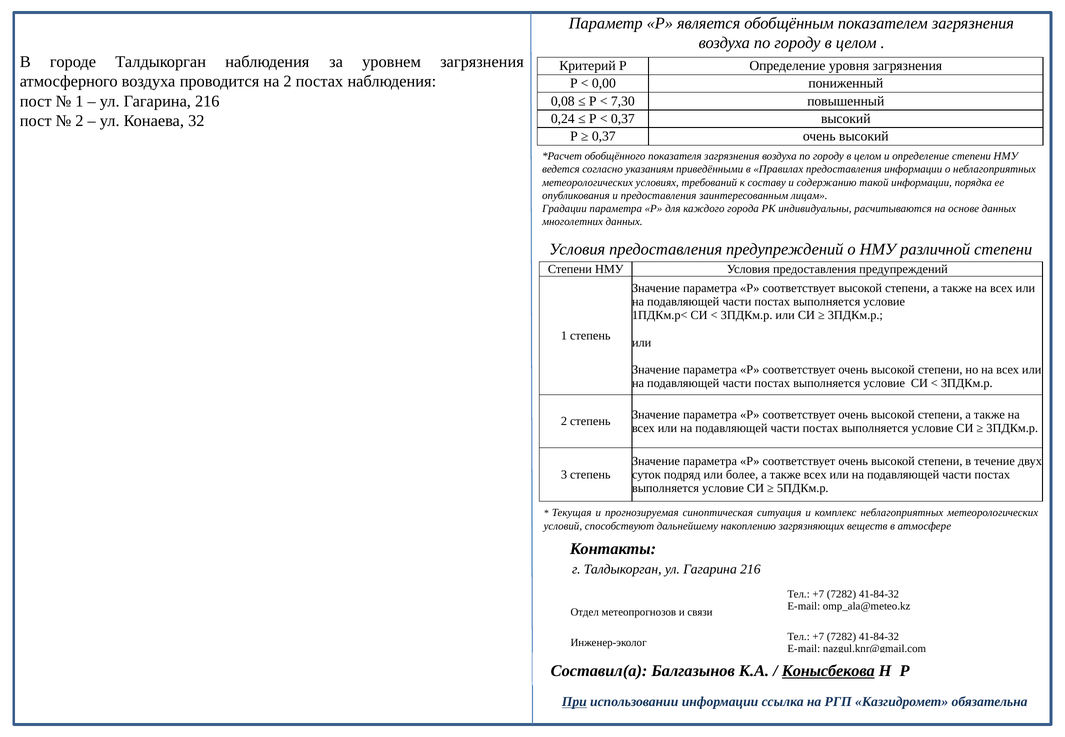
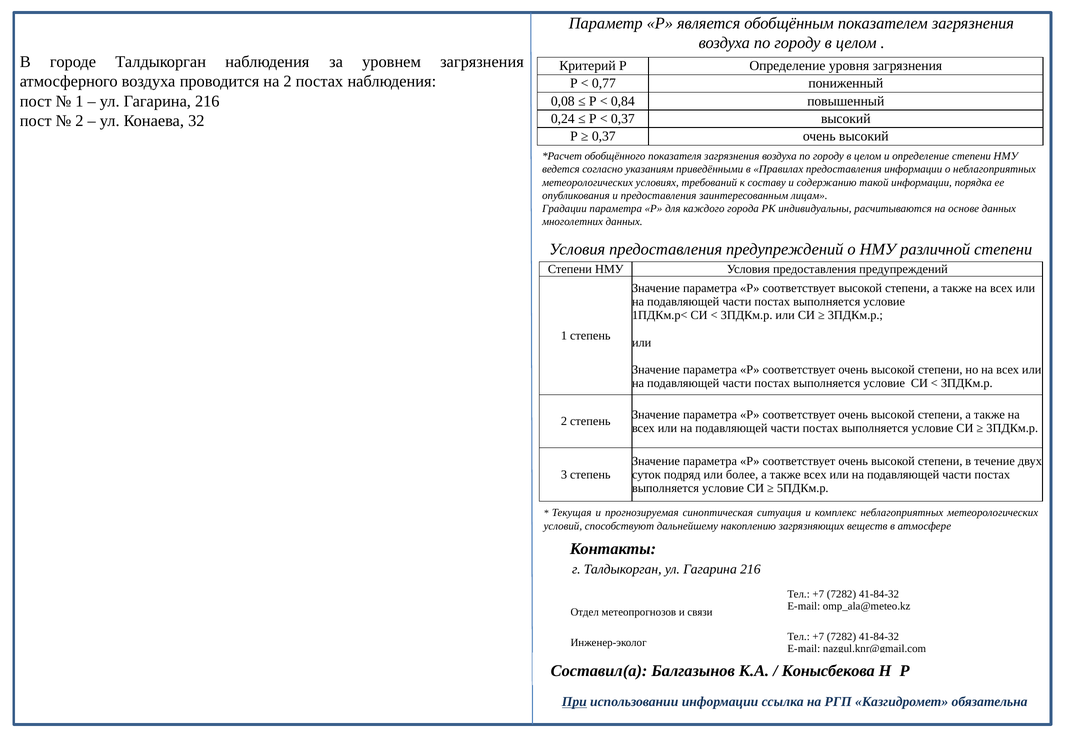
0,00: 0,00 -> 0,77
7,30: 7,30 -> 0,84
Конысбекова underline: present -> none
